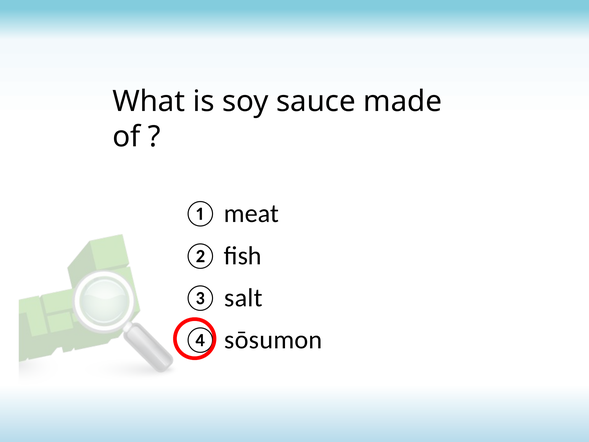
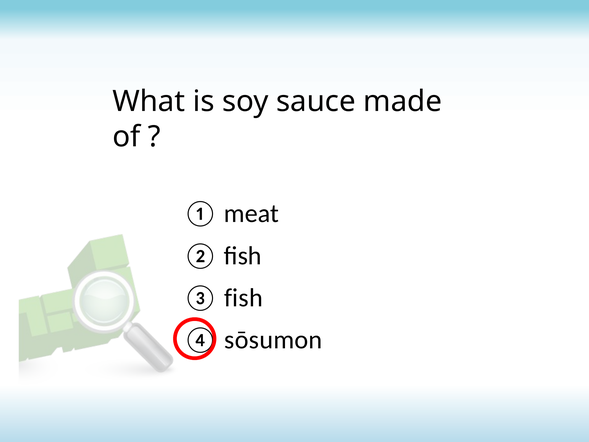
③ salt: salt -> fish
